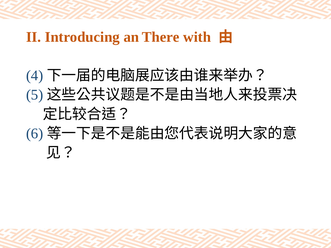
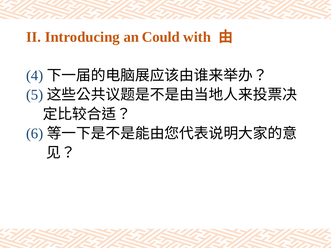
There: There -> Could
